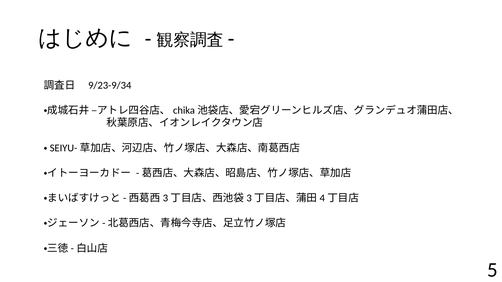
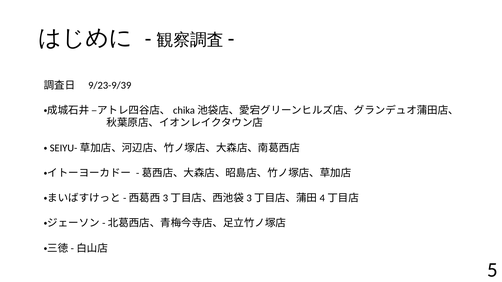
9/23-9/34: 9/23-9/34 -> 9/23-9/39
